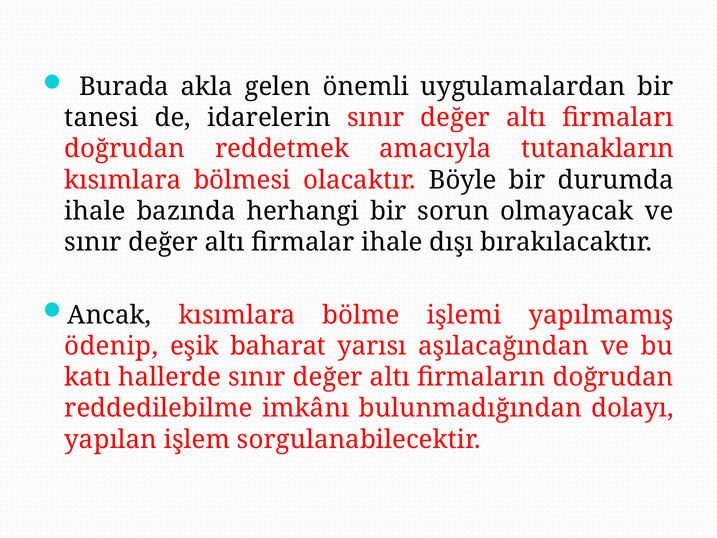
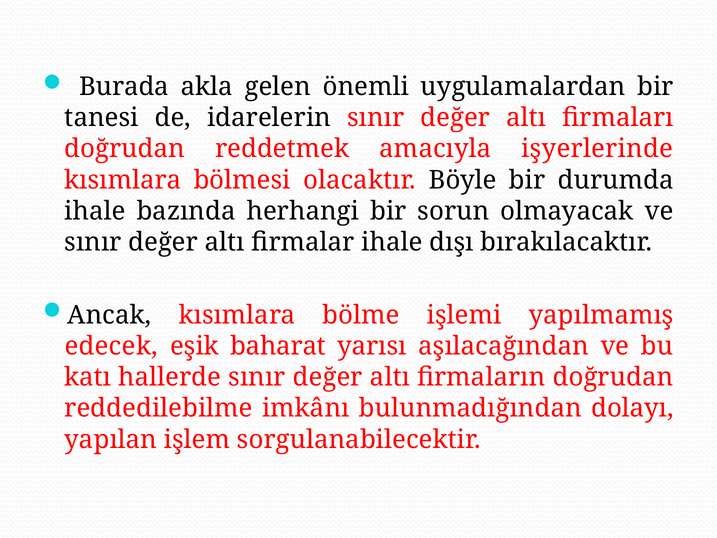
tutanakların: tutanakların -> işyerlerinde
ödenip: ödenip -> edecek
